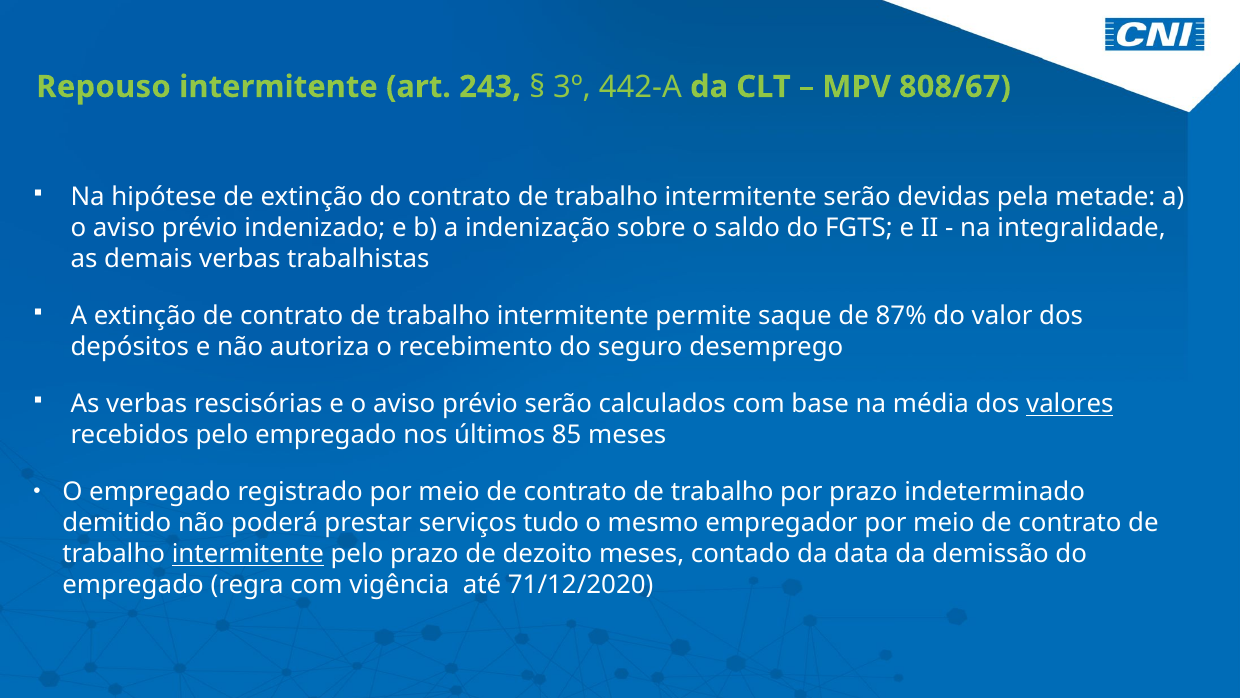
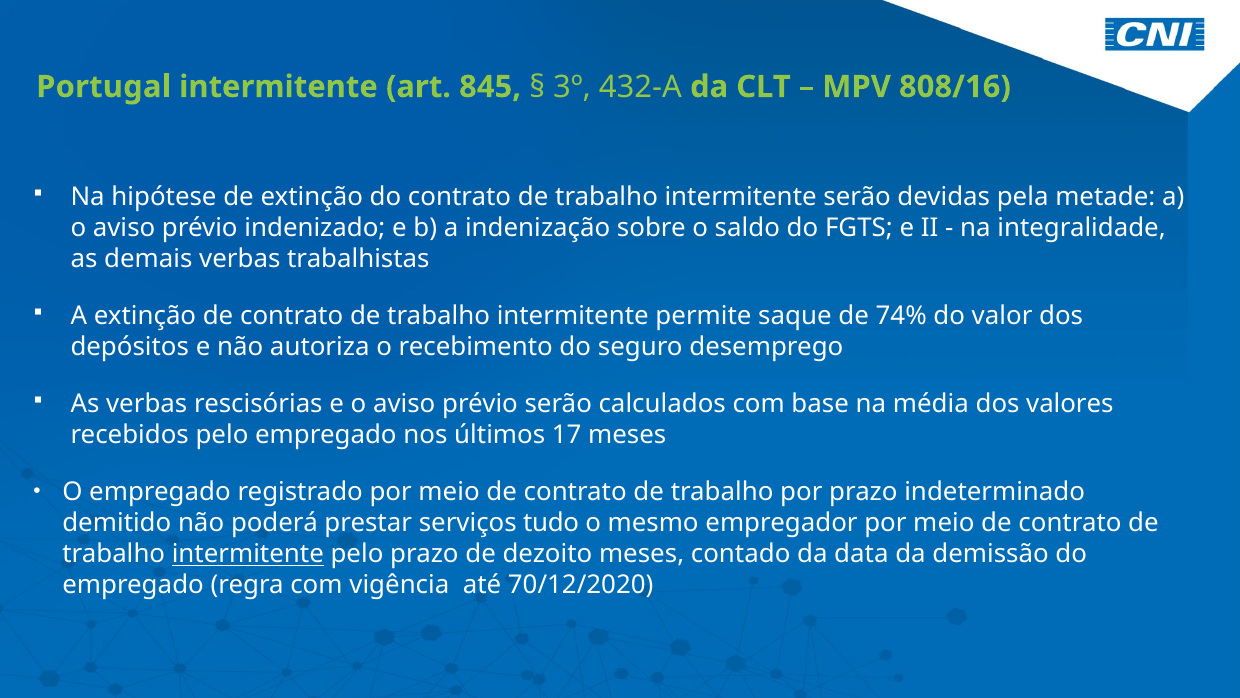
Repouso: Repouso -> Portugal
243: 243 -> 845
442-A: 442-A -> 432-A
808/67: 808/67 -> 808/16
87%: 87% -> 74%
valores underline: present -> none
85: 85 -> 17
71/12/2020: 71/12/2020 -> 70/12/2020
